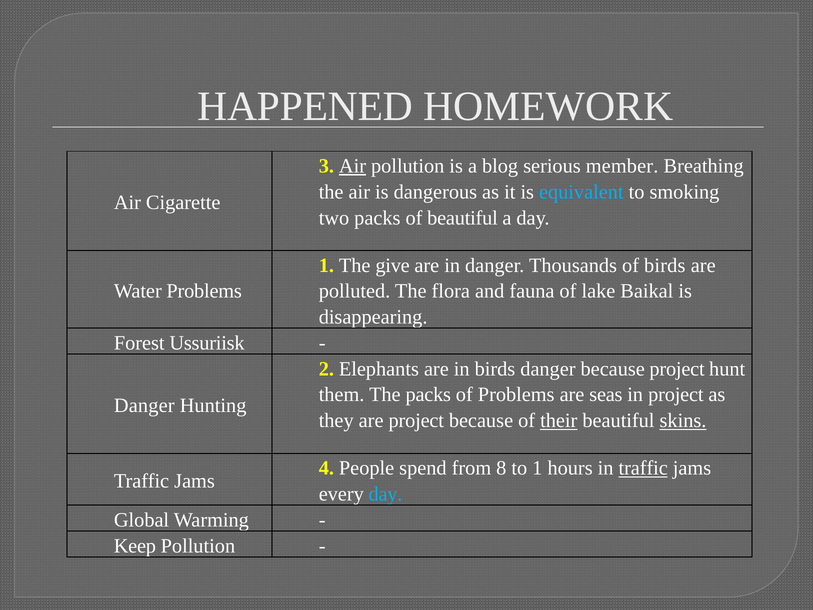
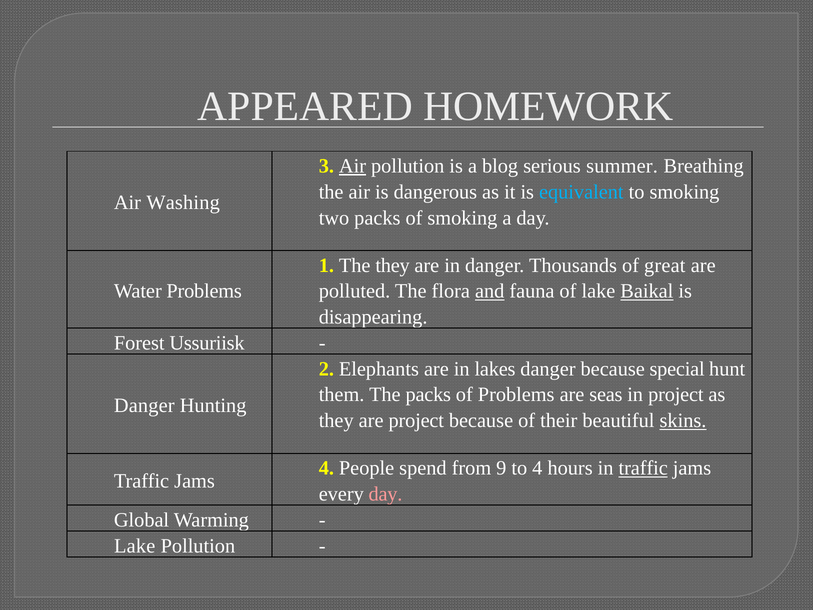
HAPPENED: HAPPENED -> APPEARED
member: member -> summer
Cigarette: Cigarette -> Washing
of beautiful: beautiful -> smoking
The give: give -> they
of birds: birds -> great
and underline: none -> present
Baikal underline: none -> present
in birds: birds -> lakes
because project: project -> special
their underline: present -> none
8: 8 -> 9
to 1: 1 -> 4
day at (385, 494) colour: light blue -> pink
Keep at (135, 546): Keep -> Lake
